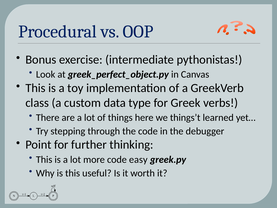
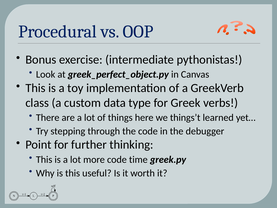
easy: easy -> time
